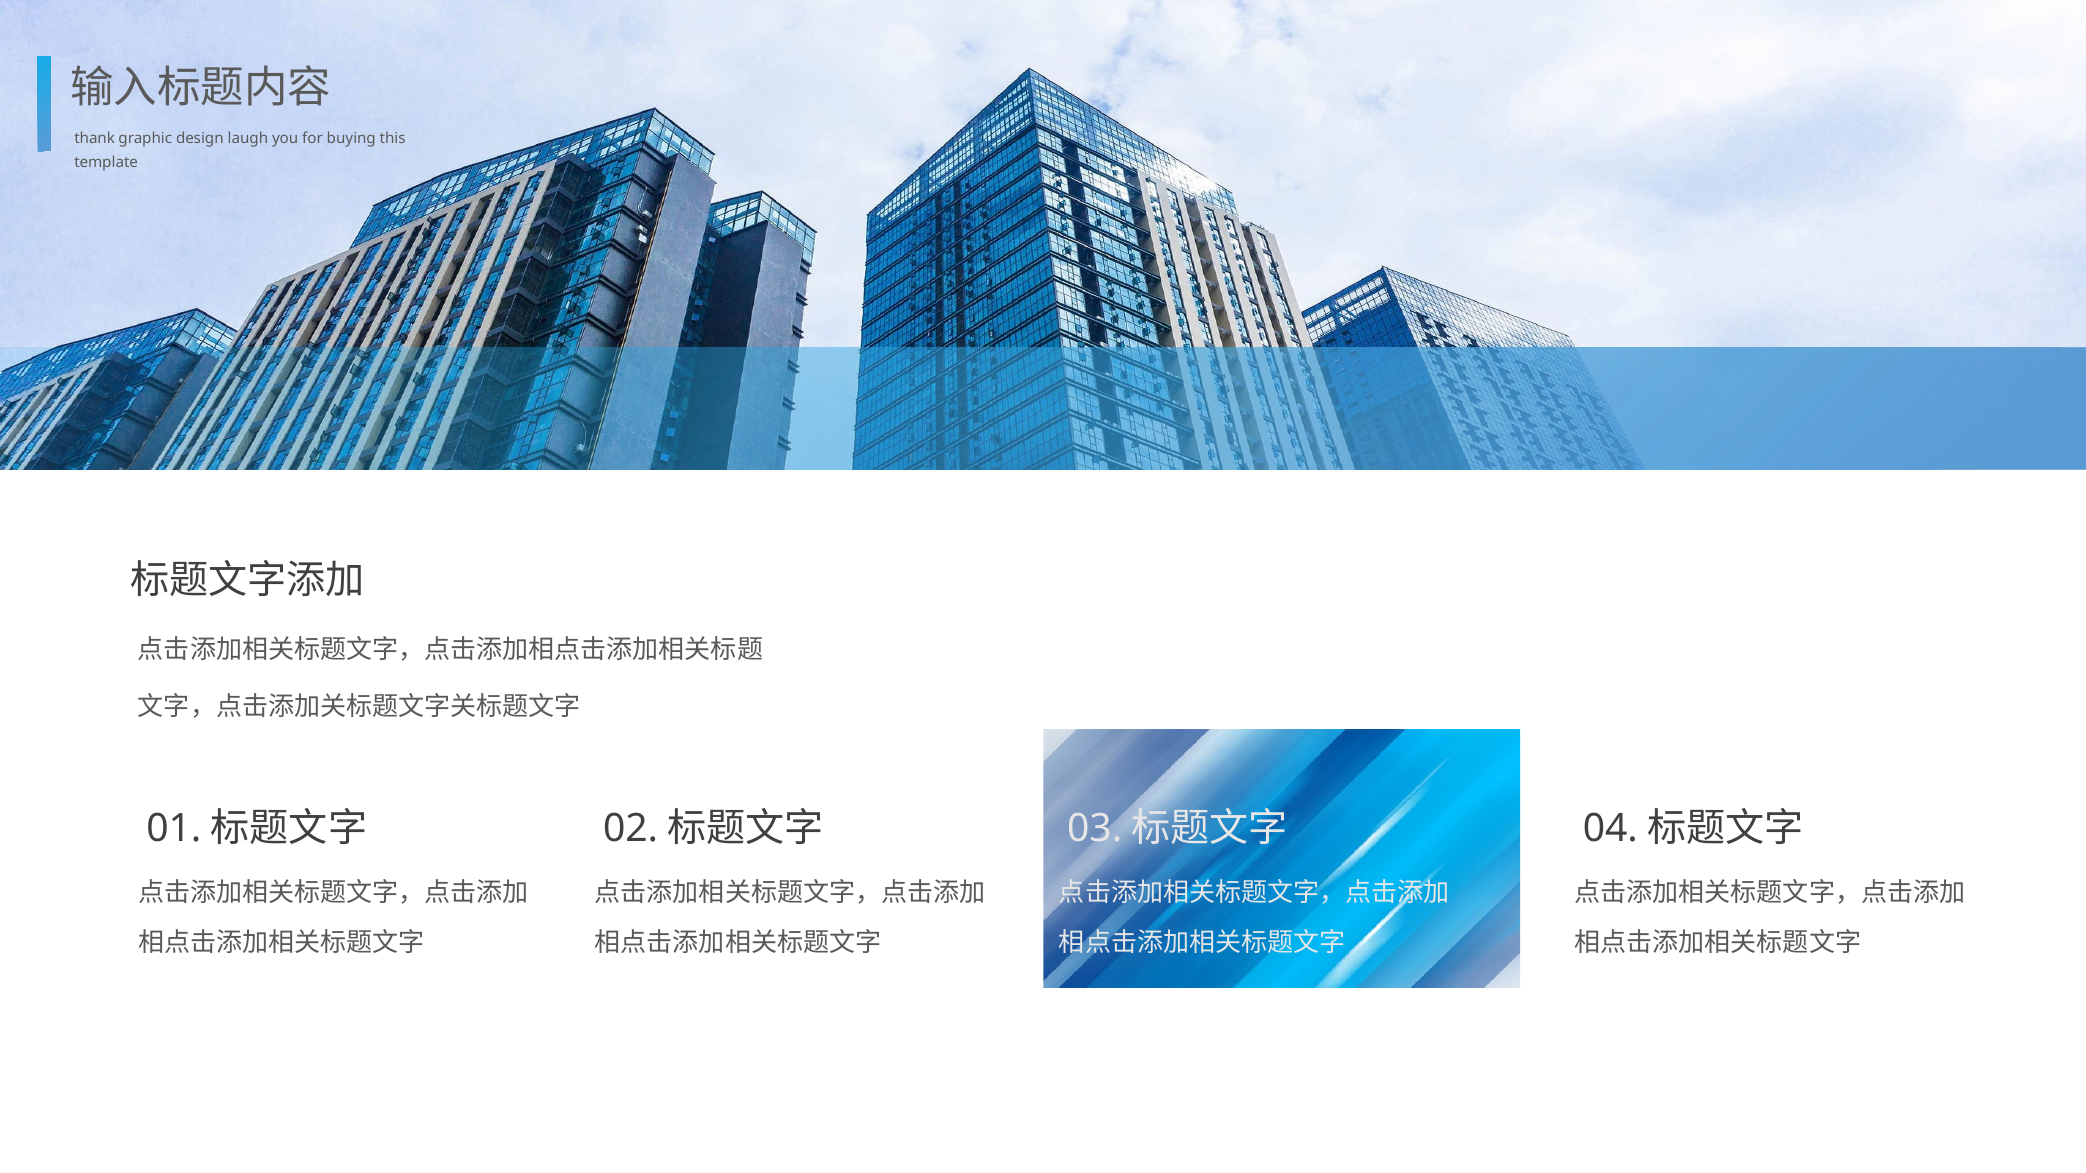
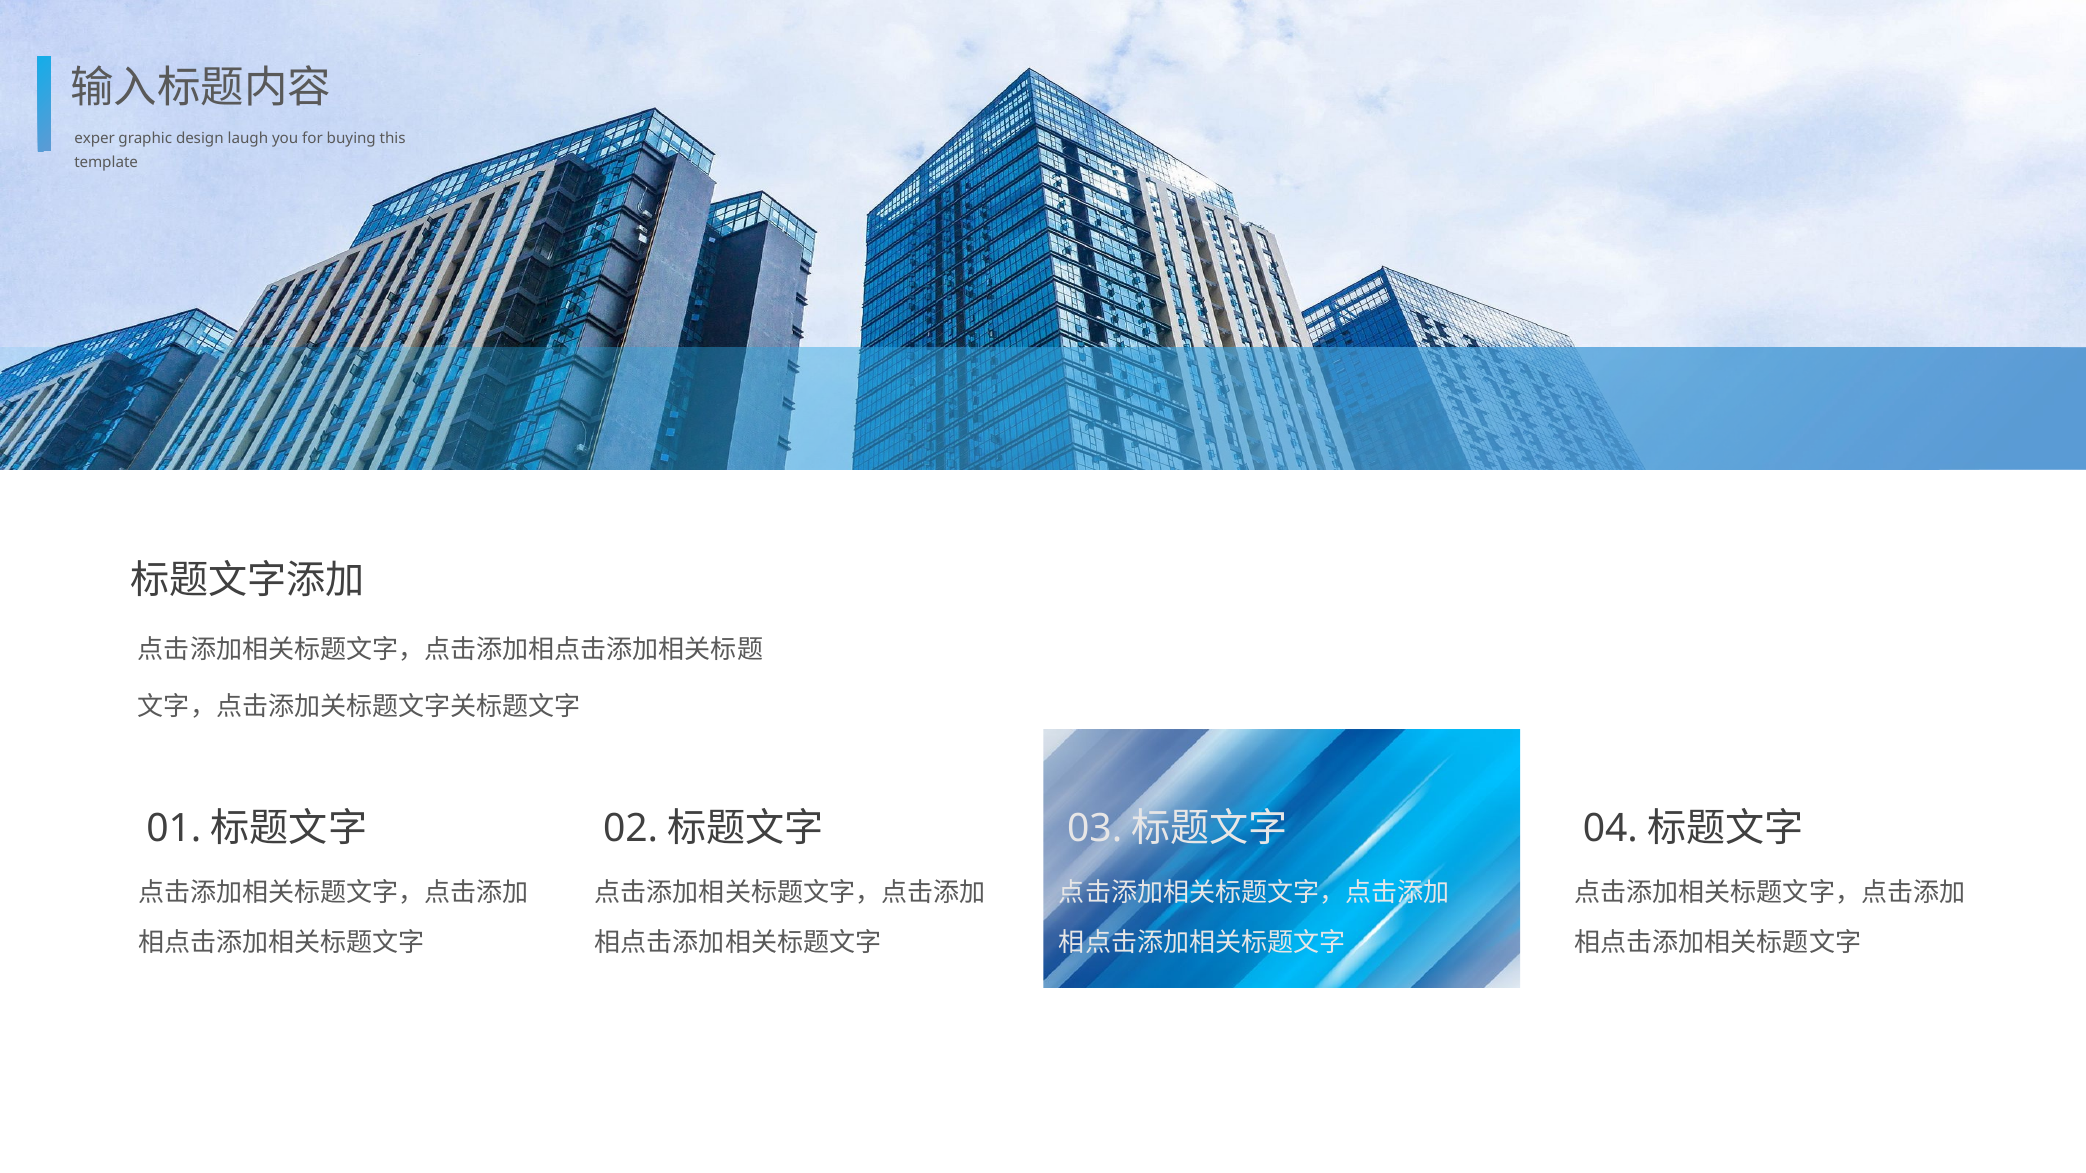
thank: thank -> exper
